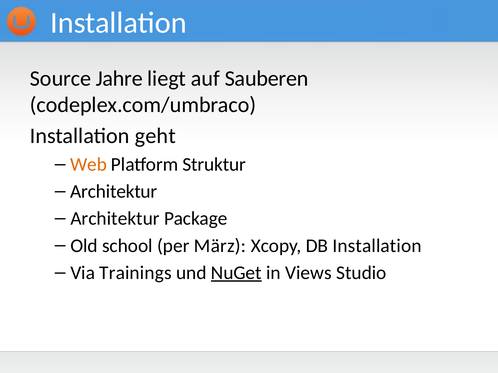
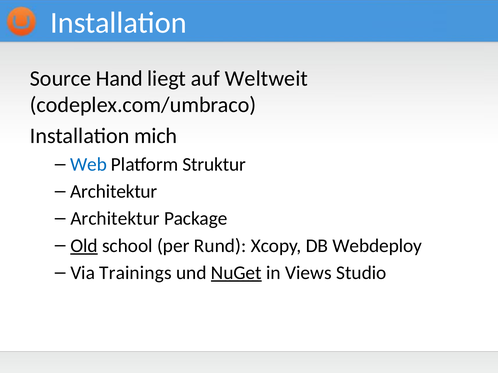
Jahre: Jahre -> Hand
Sauberen: Sauberen -> Weltweit
geht: geht -> mich
Web colour: orange -> blue
Old underline: none -> present
März: März -> Rund
DB Installation: Installation -> Webdeploy
